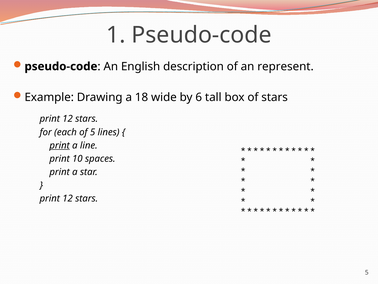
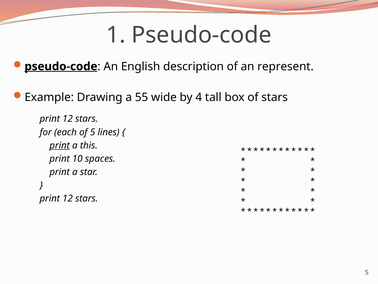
pseudo-code at (61, 66) underline: none -> present
18: 18 -> 55
6: 6 -> 4
line: line -> this
